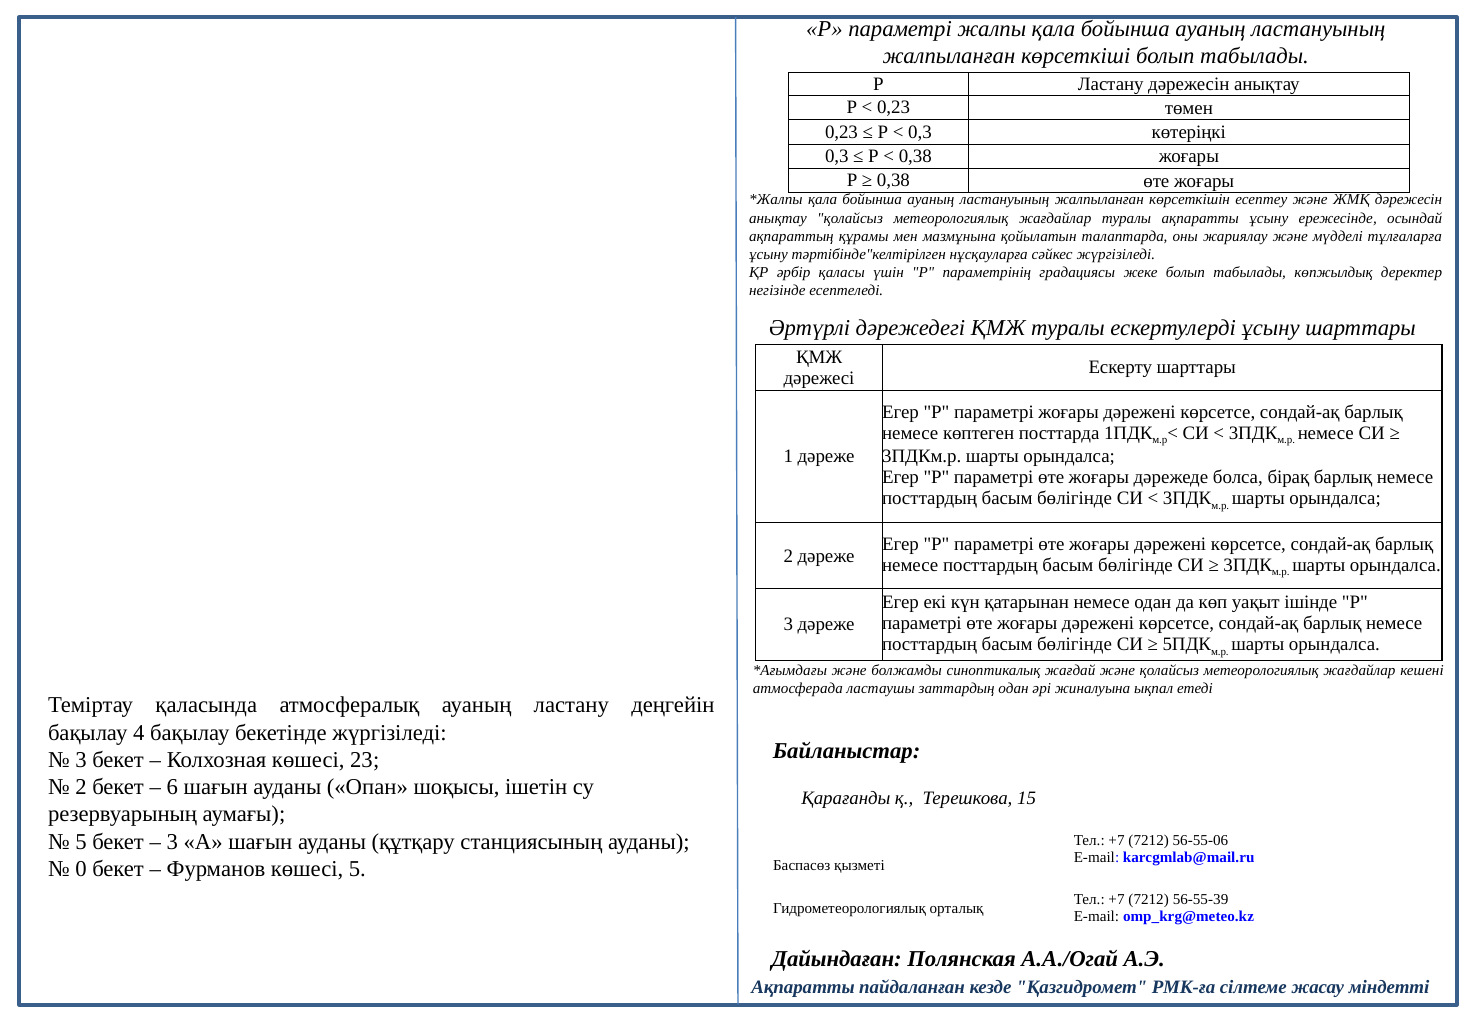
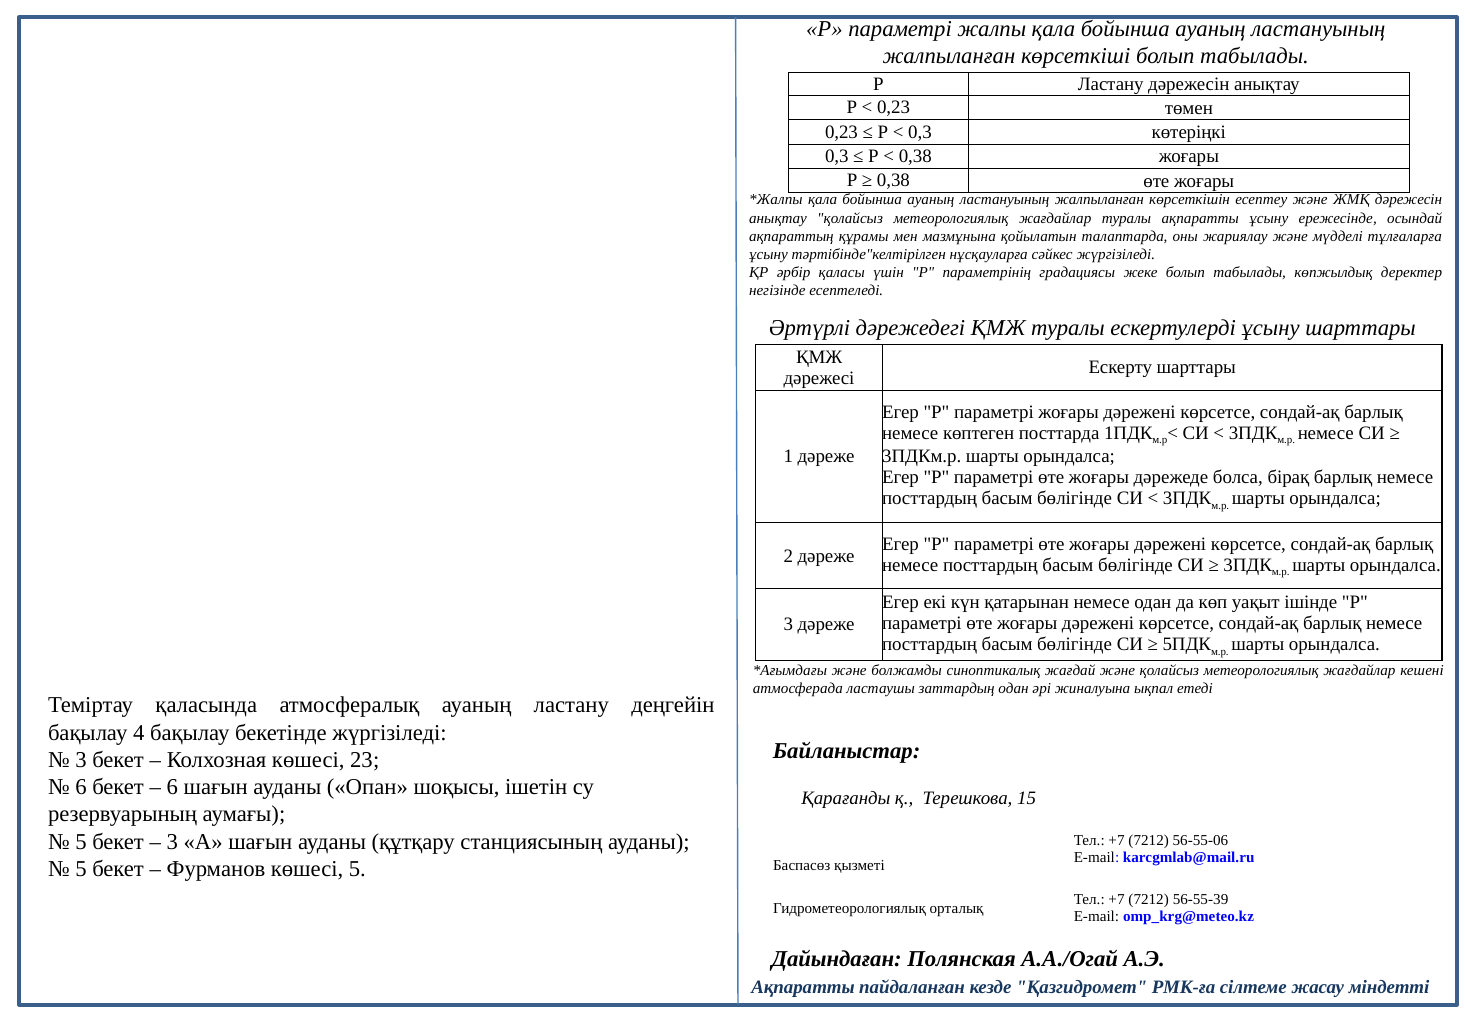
2 at (81, 787): 2 -> 6
0 at (81, 869): 0 -> 5
